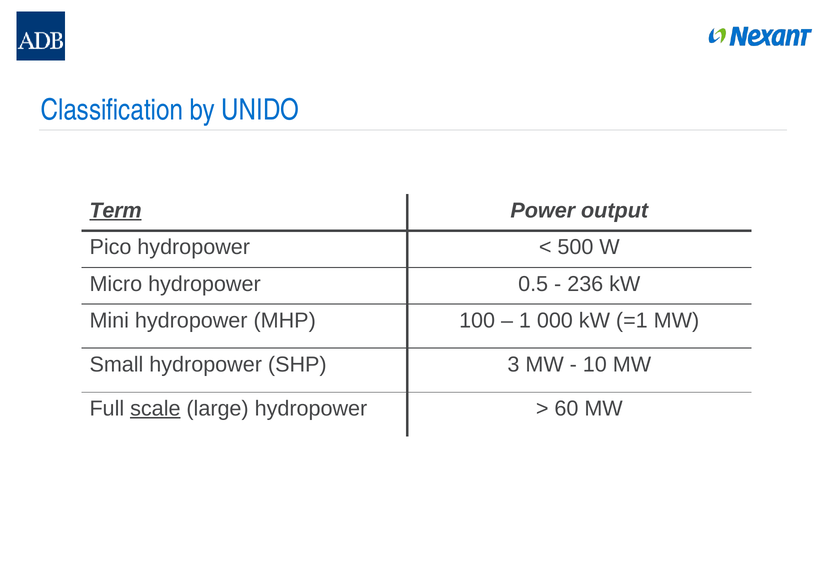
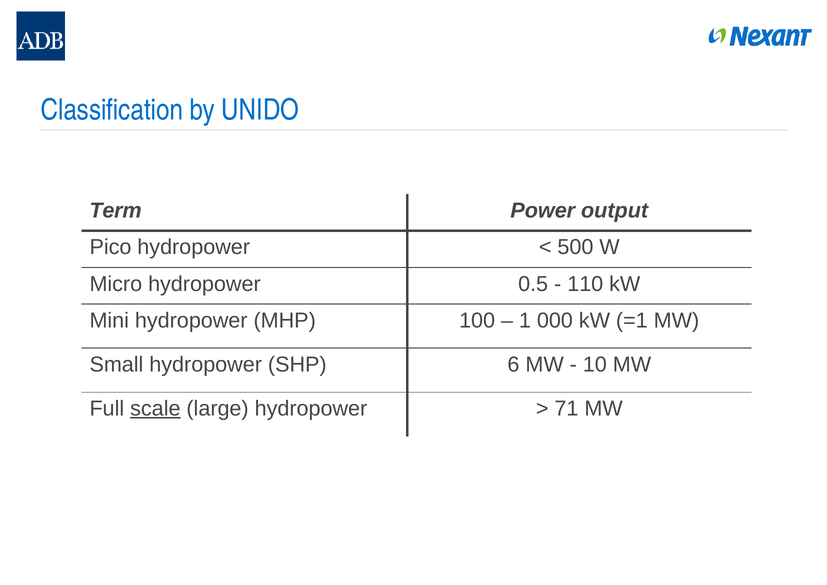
Term underline: present -> none
236: 236 -> 110
3: 3 -> 6
60: 60 -> 71
